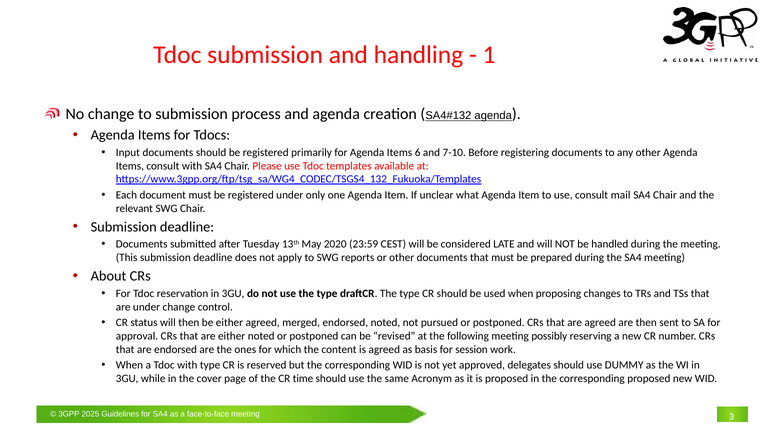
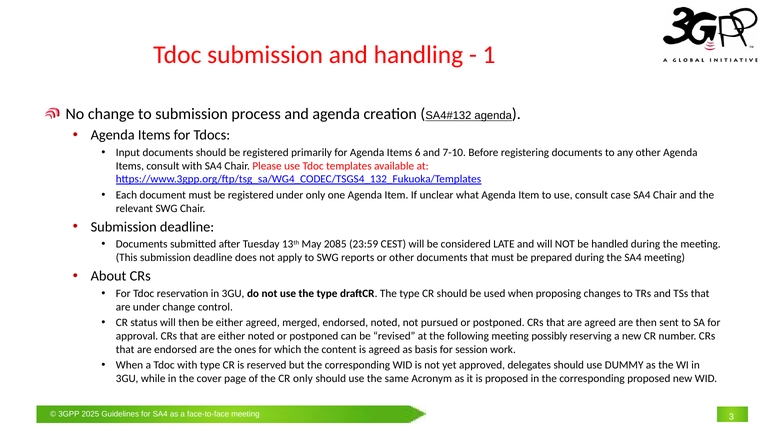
mail: mail -> case
2020: 2020 -> 2085
CR time: time -> only
